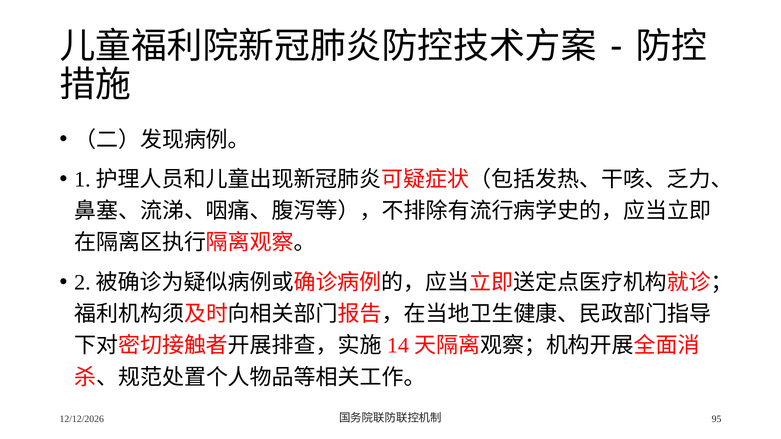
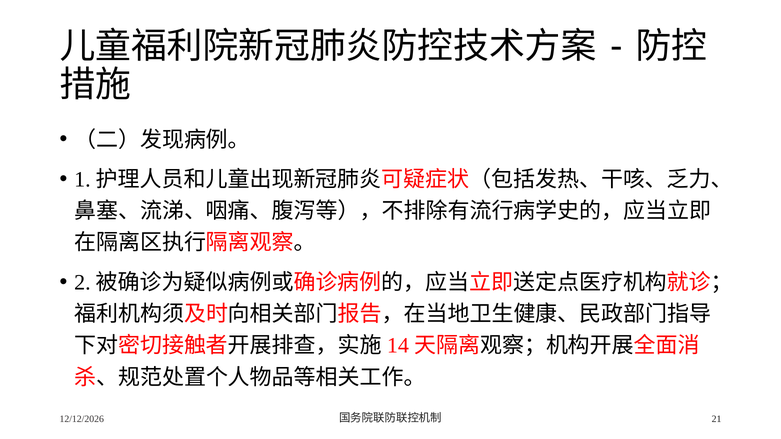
95: 95 -> 21
